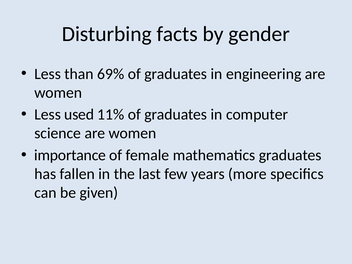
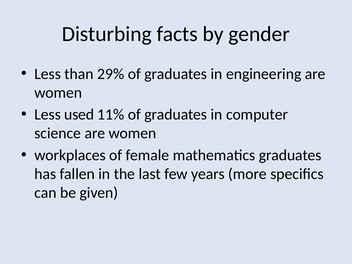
69%: 69% -> 29%
importance: importance -> workplaces
